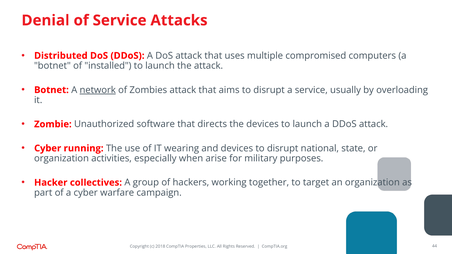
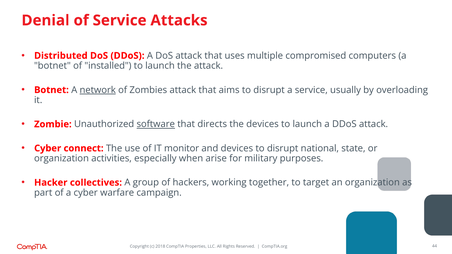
software underline: none -> present
running: running -> connect
wearing: wearing -> monitor
